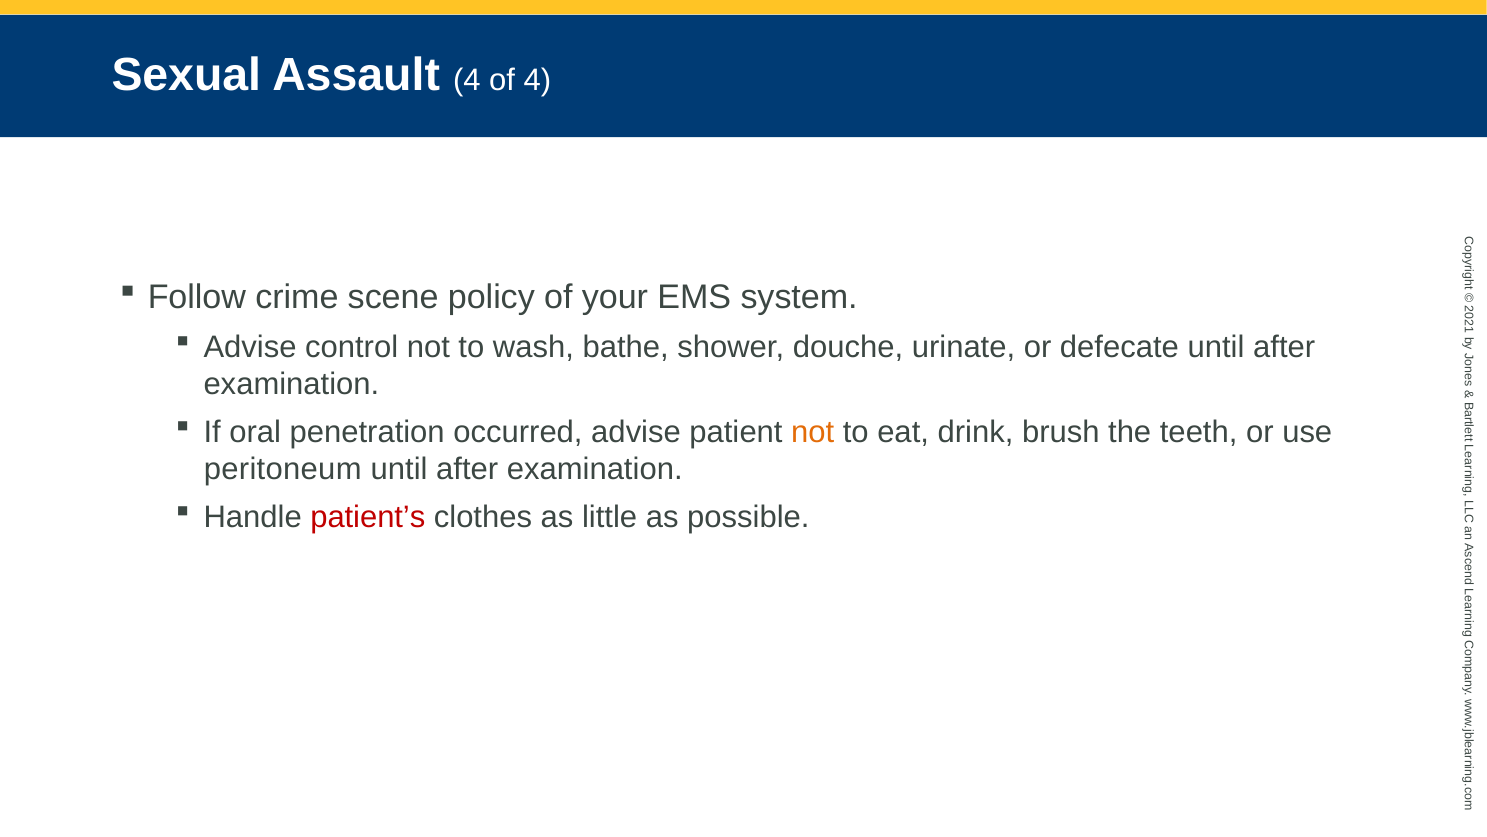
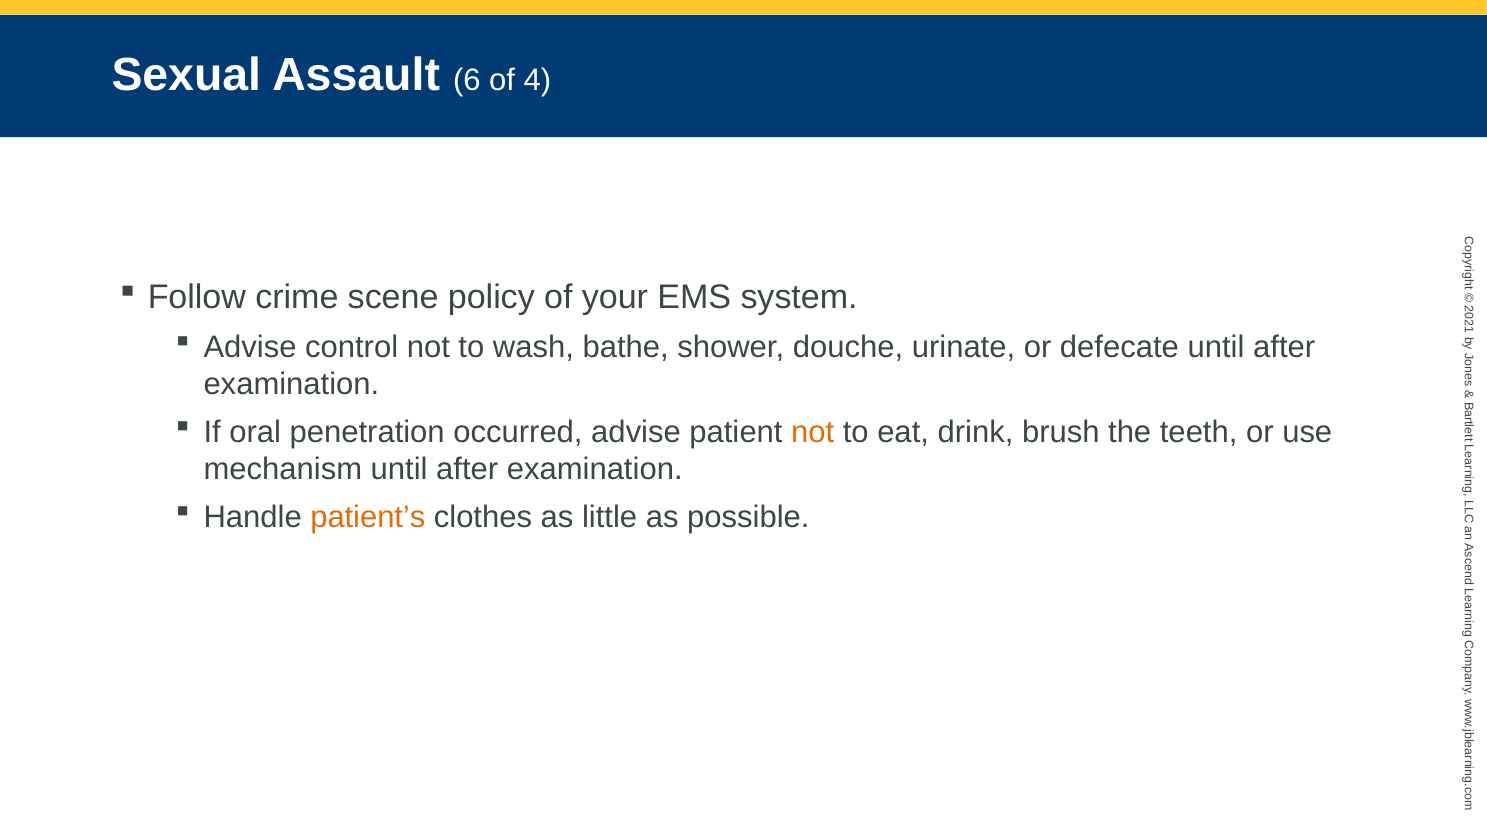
Assault 4: 4 -> 6
peritoneum: peritoneum -> mechanism
patient’s colour: red -> orange
